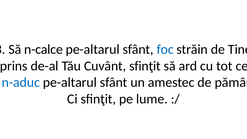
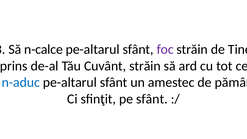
foc colour: blue -> purple
Cuvânt sfinţit: sfinţit -> străin
pe lume: lume -> sfânt
